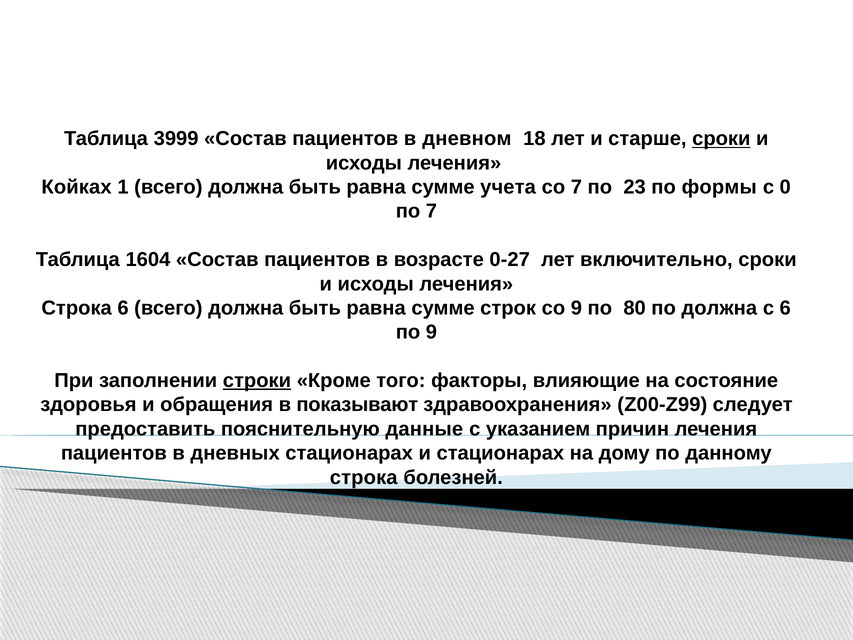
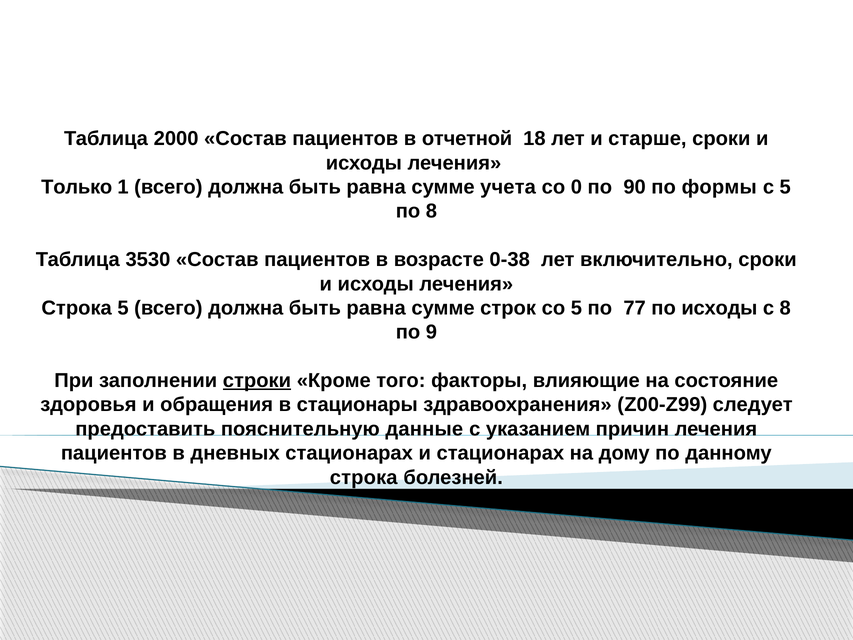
3999: 3999 -> 2000
дневном: дневном -> отчетной
сроки at (721, 139) underline: present -> none
Койках: Койках -> Только
со 7: 7 -> 0
23: 23 -> 90
с 0: 0 -> 5
по 7: 7 -> 8
1604: 1604 -> 3530
0-27: 0-27 -> 0-38
Строка 6: 6 -> 5
со 9: 9 -> 5
80: 80 -> 77
по должна: должна -> исходы
с 6: 6 -> 8
показывают: показывают -> стационары
